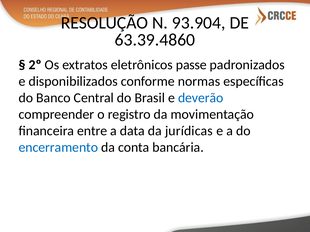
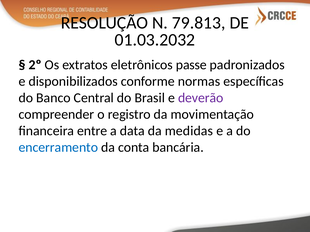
93.904: 93.904 -> 79.813
63.39.4860: 63.39.4860 -> 01.03.2032
deverão colour: blue -> purple
jurídicas: jurídicas -> medidas
